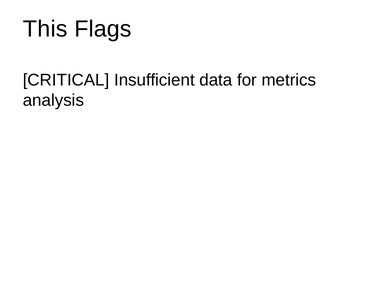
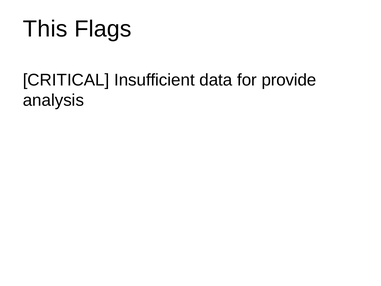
metrics: metrics -> provide
